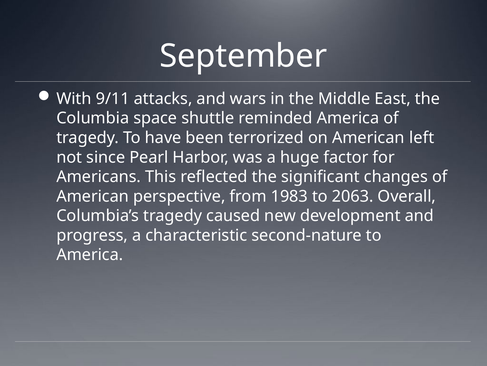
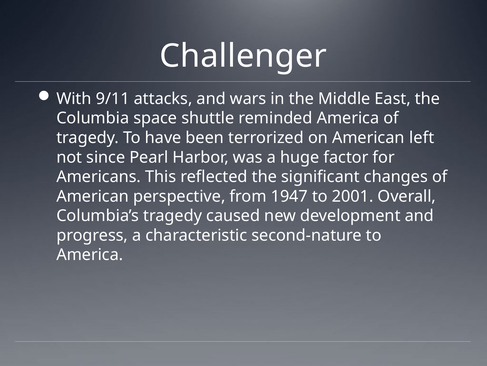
September: September -> Challenger
1983: 1983 -> 1947
2063: 2063 -> 2001
